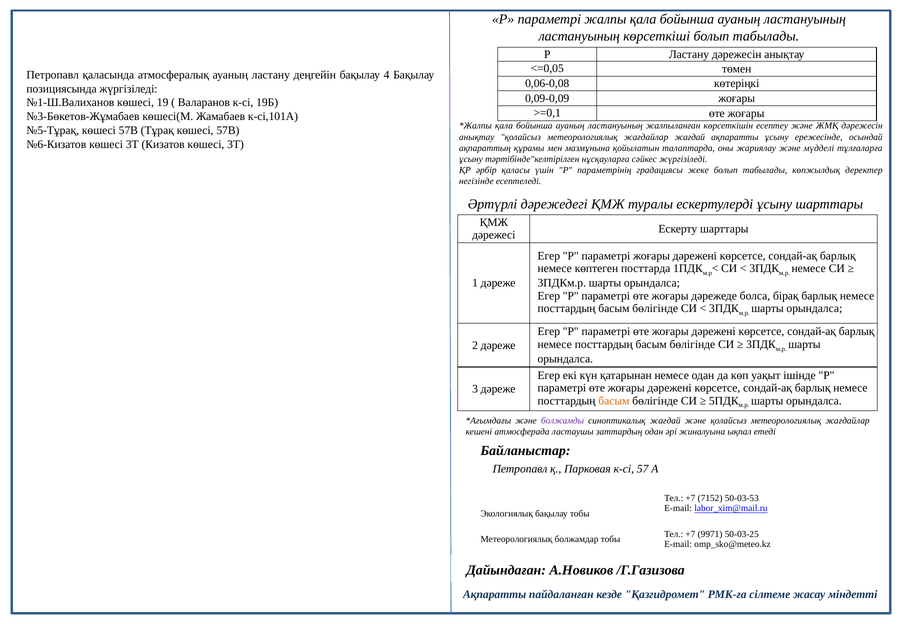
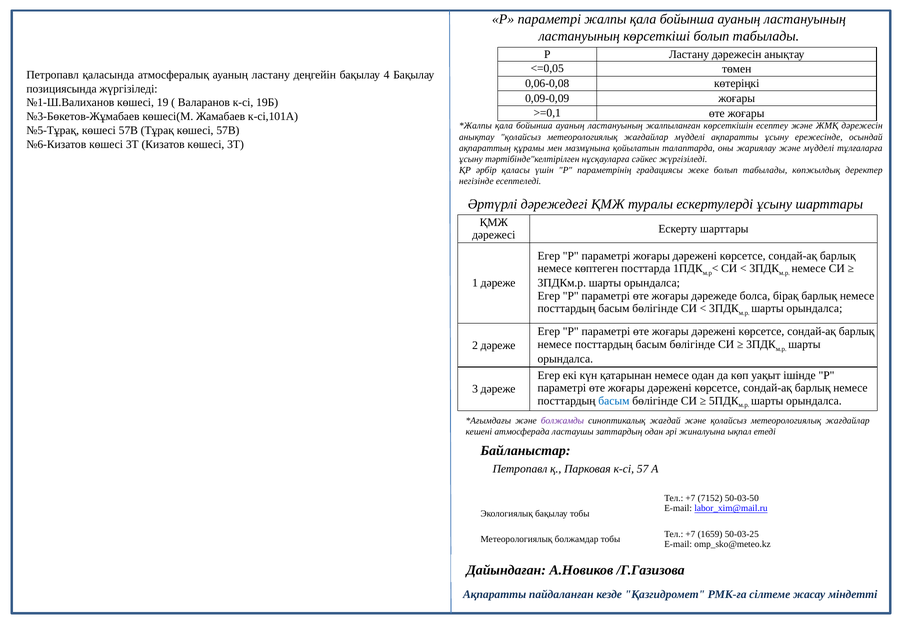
жағдайлар жағдай: жағдай -> мүдделі
басым at (614, 401) colour: orange -> blue
50-03-53: 50-03-53 -> 50-03-50
9971: 9971 -> 1659
